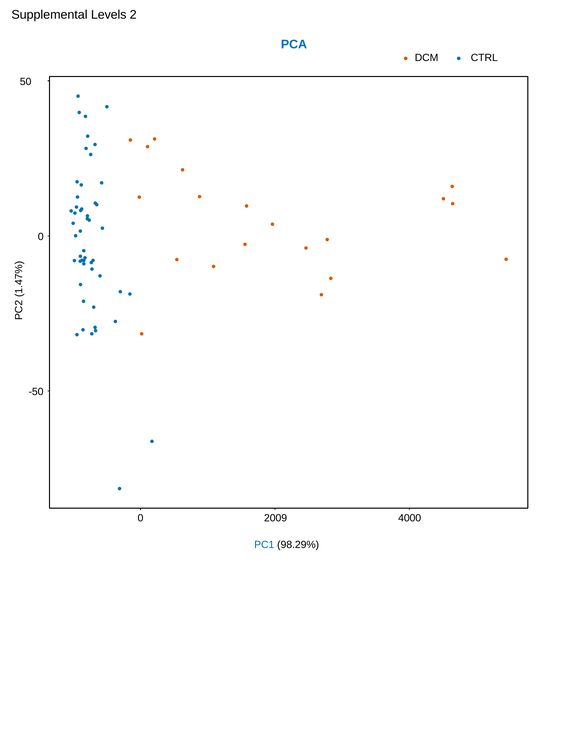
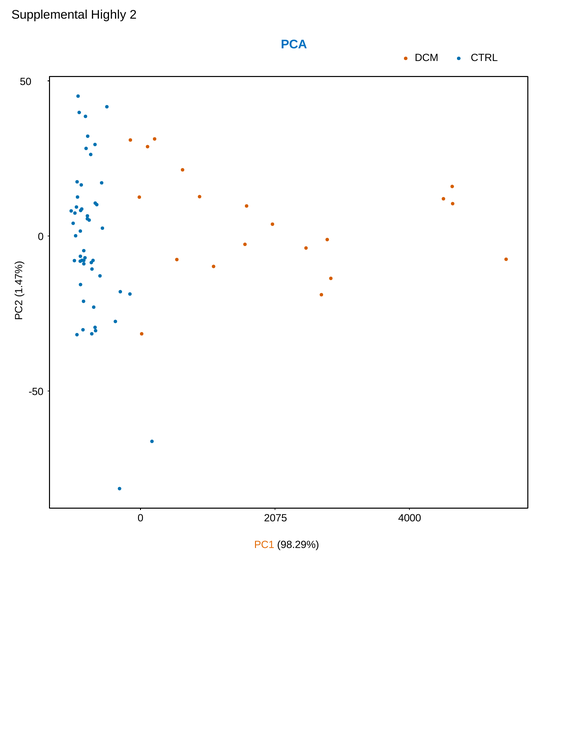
Levels: Levels -> Highly
2009: 2009 -> 2075
PC1 colour: blue -> orange
